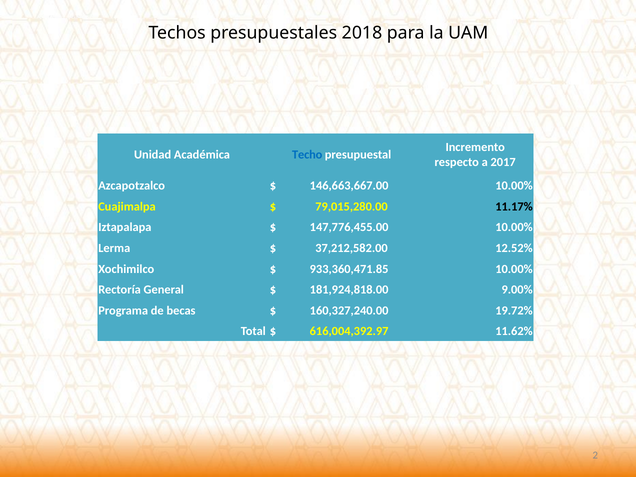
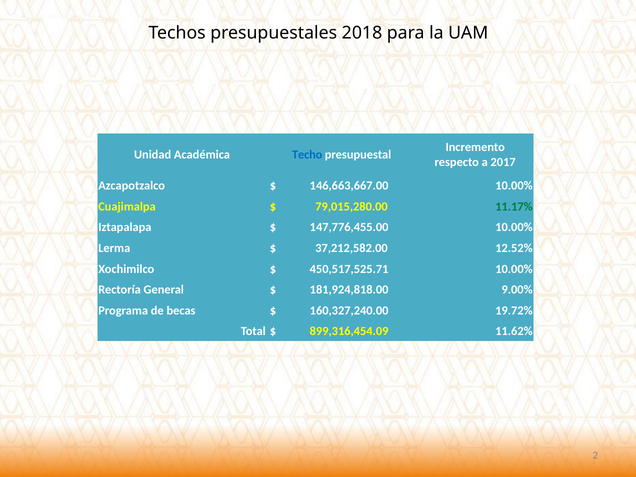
11.17% colour: black -> green
933,360,471.85: 933,360,471.85 -> 450,517,525.71
616,004,392.97: 616,004,392.97 -> 899,316,454.09
